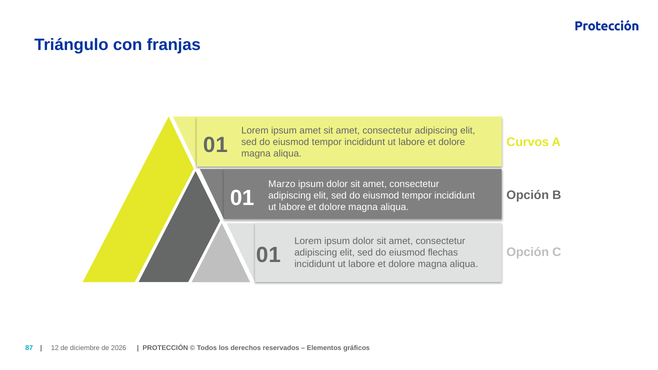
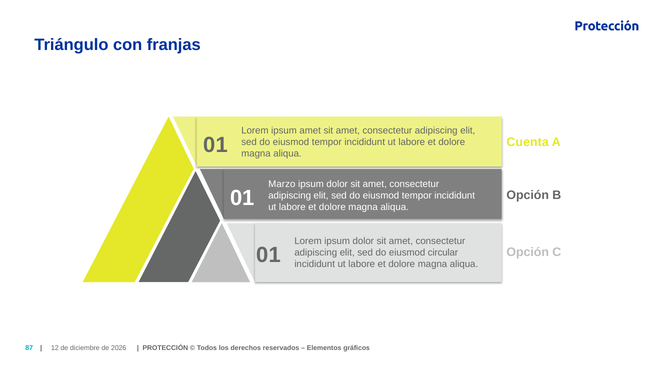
Curvos: Curvos -> Cuenta
flechas: flechas -> circular
